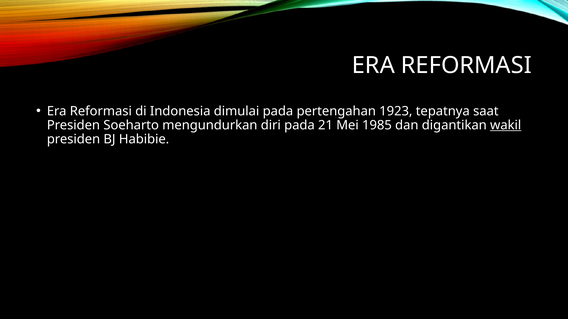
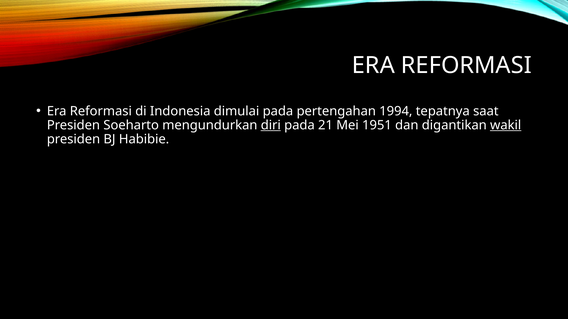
1923: 1923 -> 1994
diri underline: none -> present
1985: 1985 -> 1951
